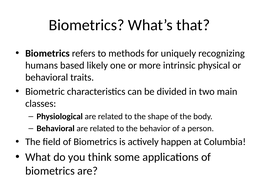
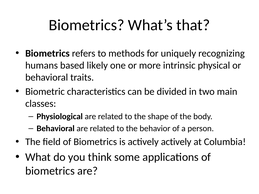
actively happen: happen -> actively
